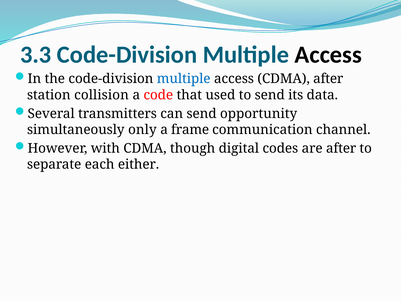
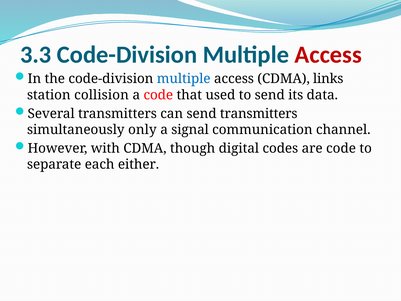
Access at (328, 55) colour: black -> red
CDMA after: after -> links
send opportunity: opportunity -> transmitters
frame: frame -> signal
are after: after -> code
